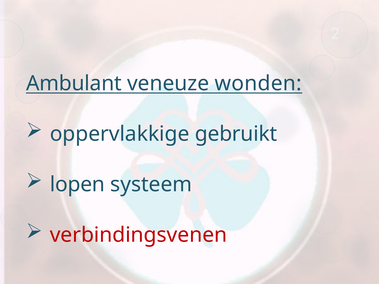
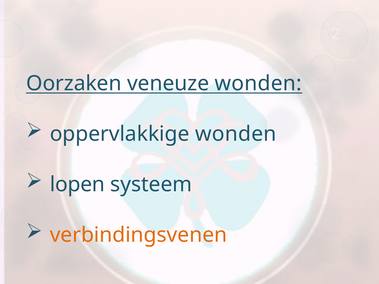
Ambulant: Ambulant -> Oorzaken
oppervlakkige gebruikt: gebruikt -> wonden
verbindingsvenen colour: red -> orange
